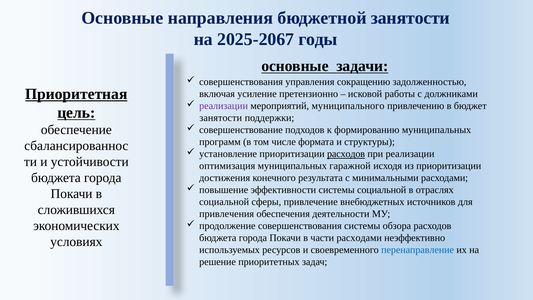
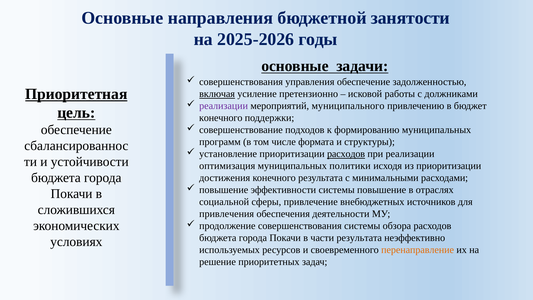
2025-2067: 2025-2067 -> 2025-2026
управления сокращению: сокращению -> обеспечение
включая underline: none -> present
занятости at (221, 118): занятости -> конечного
гаражной: гаражной -> политики
системы социальной: социальной -> повышение
части расходами: расходами -> результата
перенаправление colour: blue -> orange
